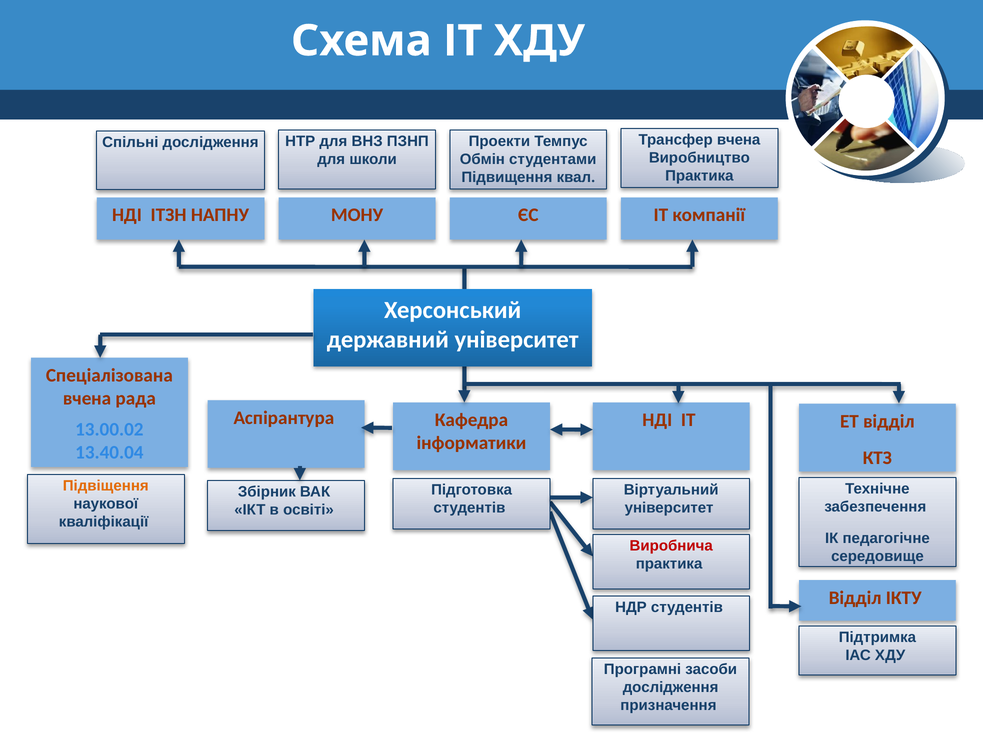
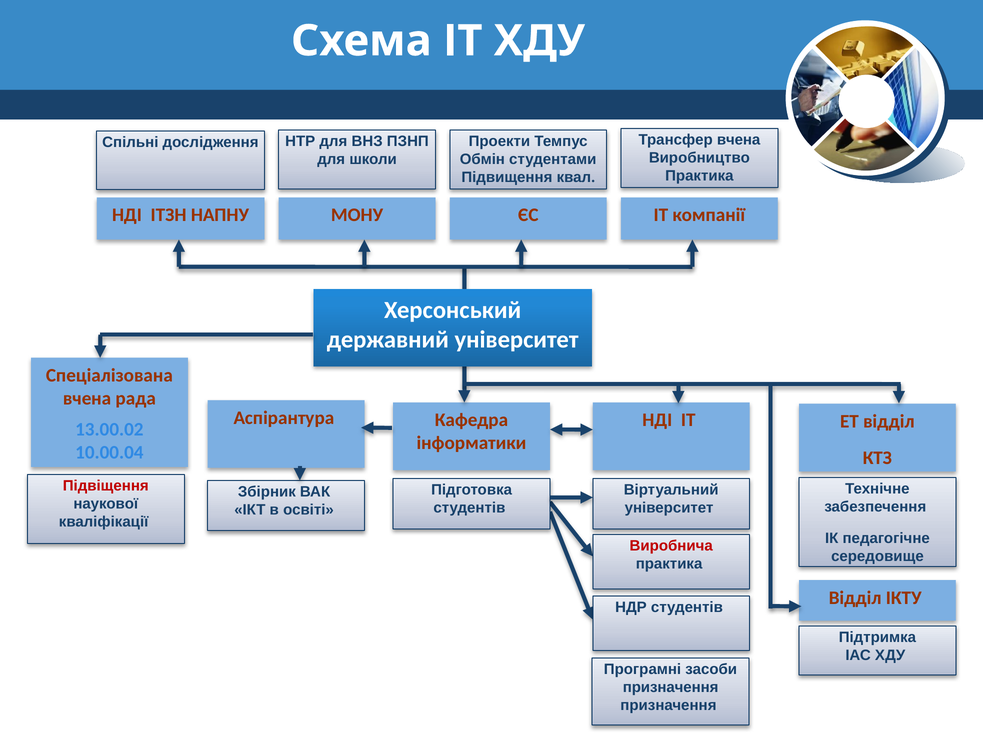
13.40.04: 13.40.04 -> 10.00.04
Підвіщення colour: orange -> red
дослідження at (671, 687): дослідження -> призначення
